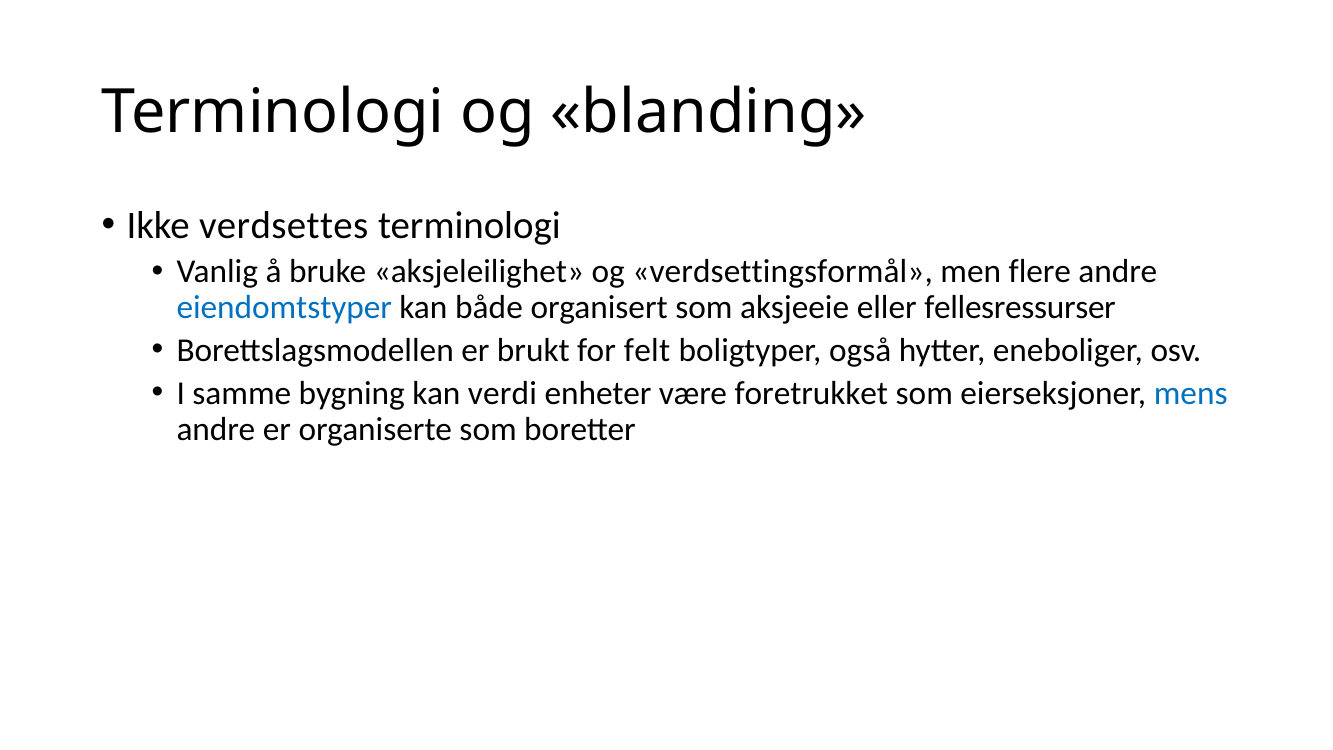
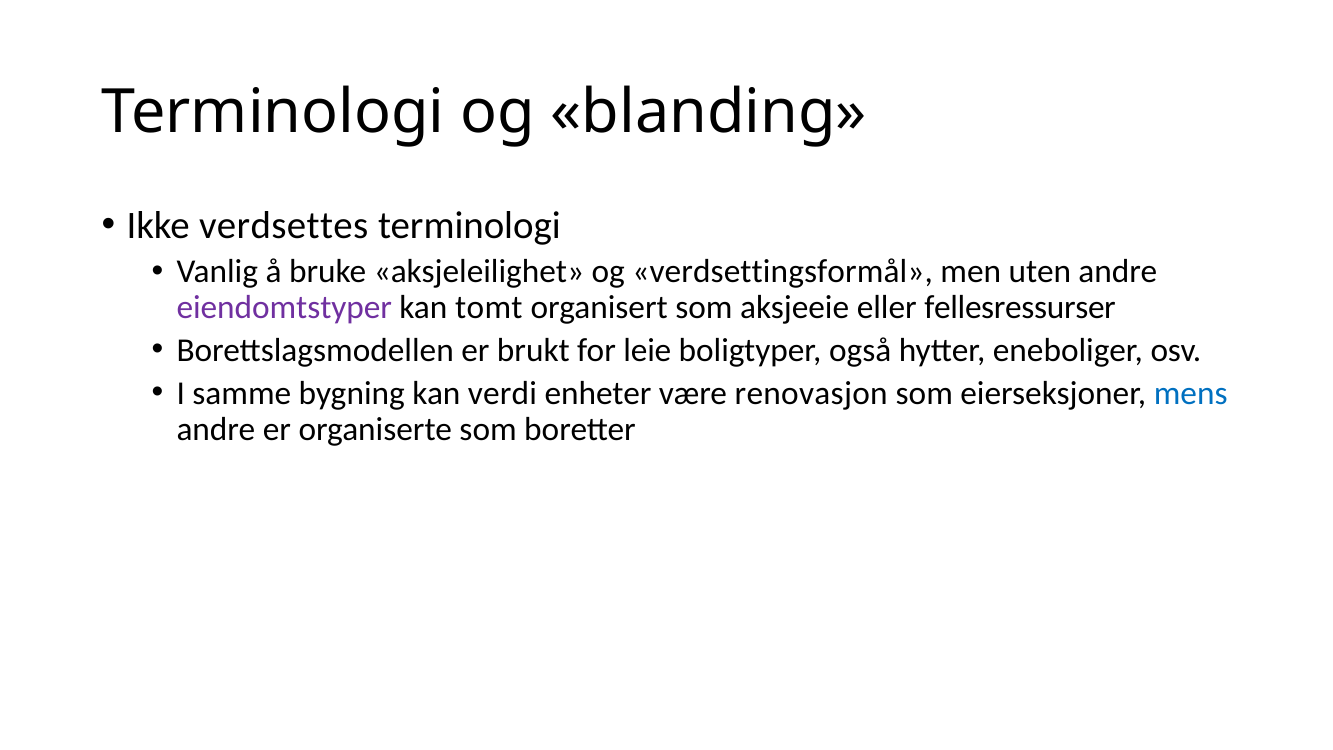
flere: flere -> uten
eiendomtstyper colour: blue -> purple
både: både -> tomt
felt: felt -> leie
foretrukket: foretrukket -> renovasjon
